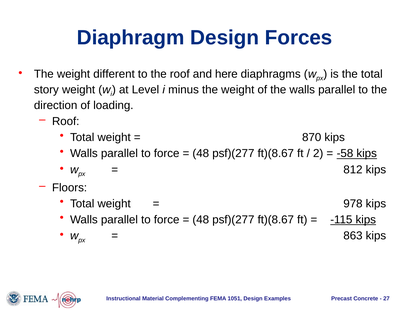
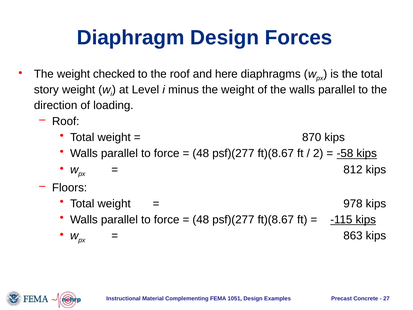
different: different -> checked
